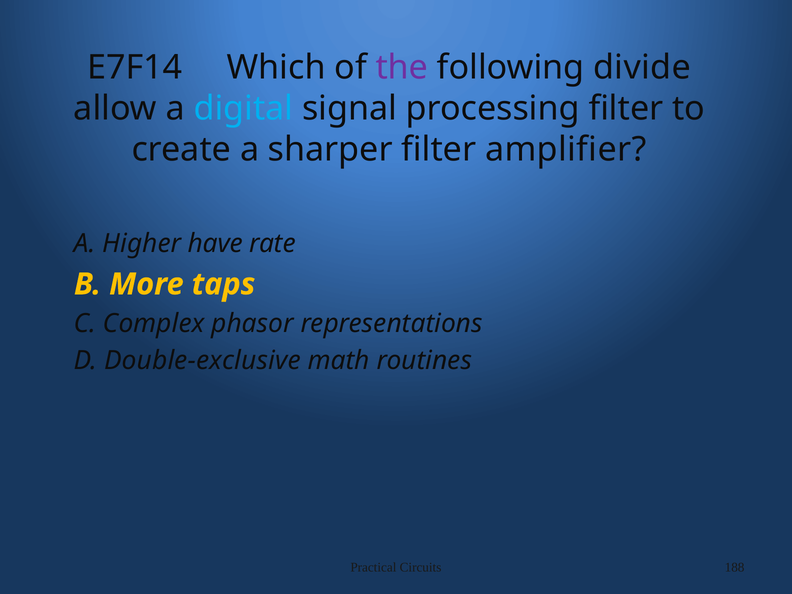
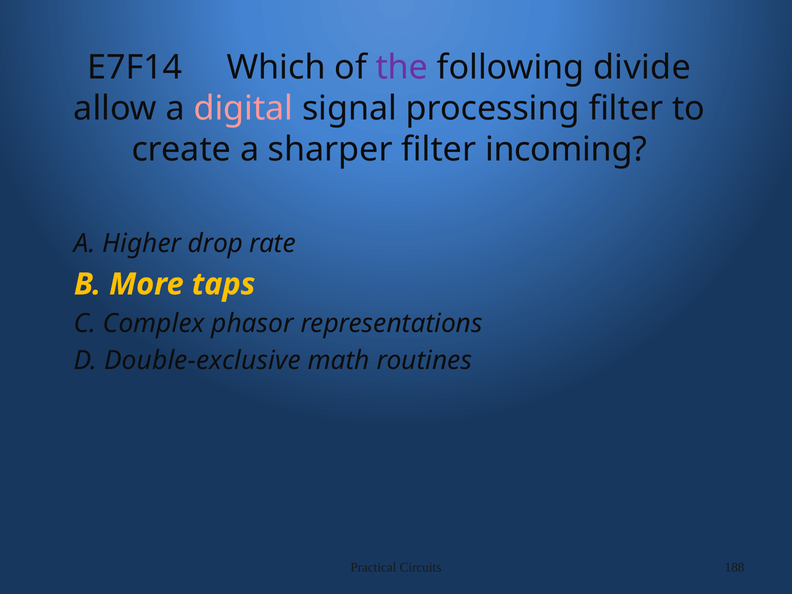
digital colour: light blue -> pink
amplifier: amplifier -> incoming
have: have -> drop
